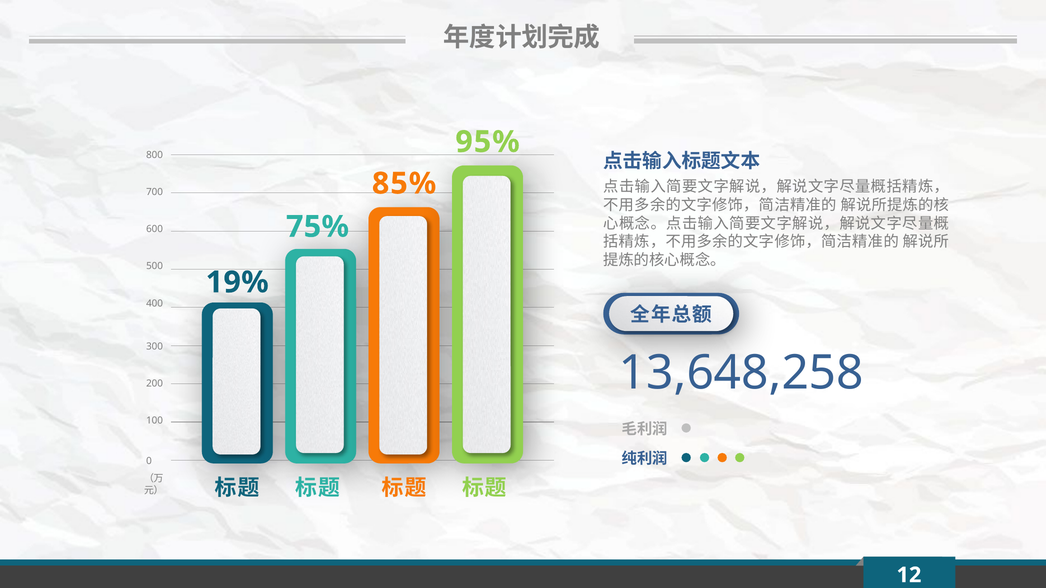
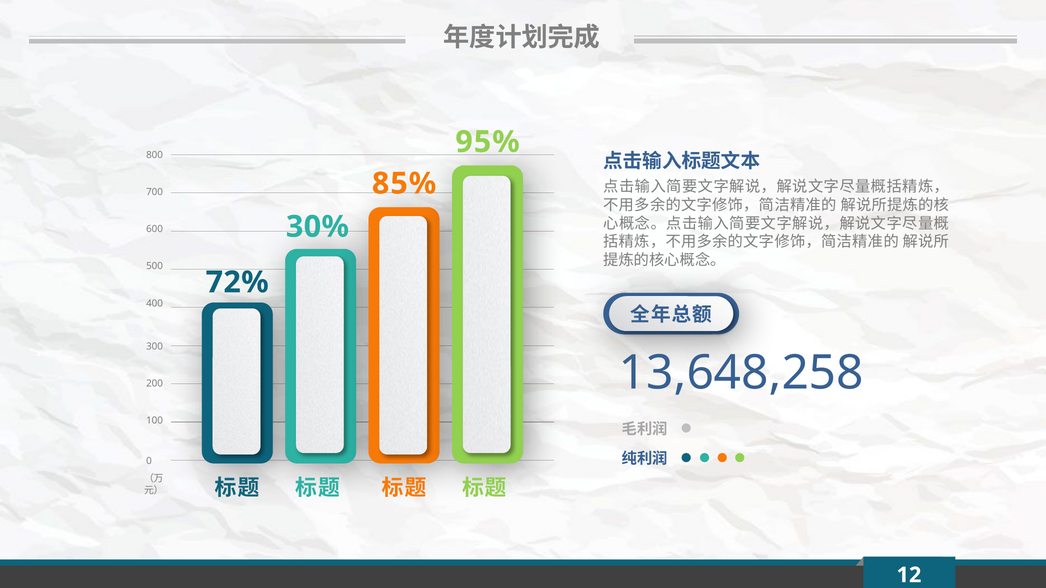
75%: 75% -> 30%
19%: 19% -> 72%
